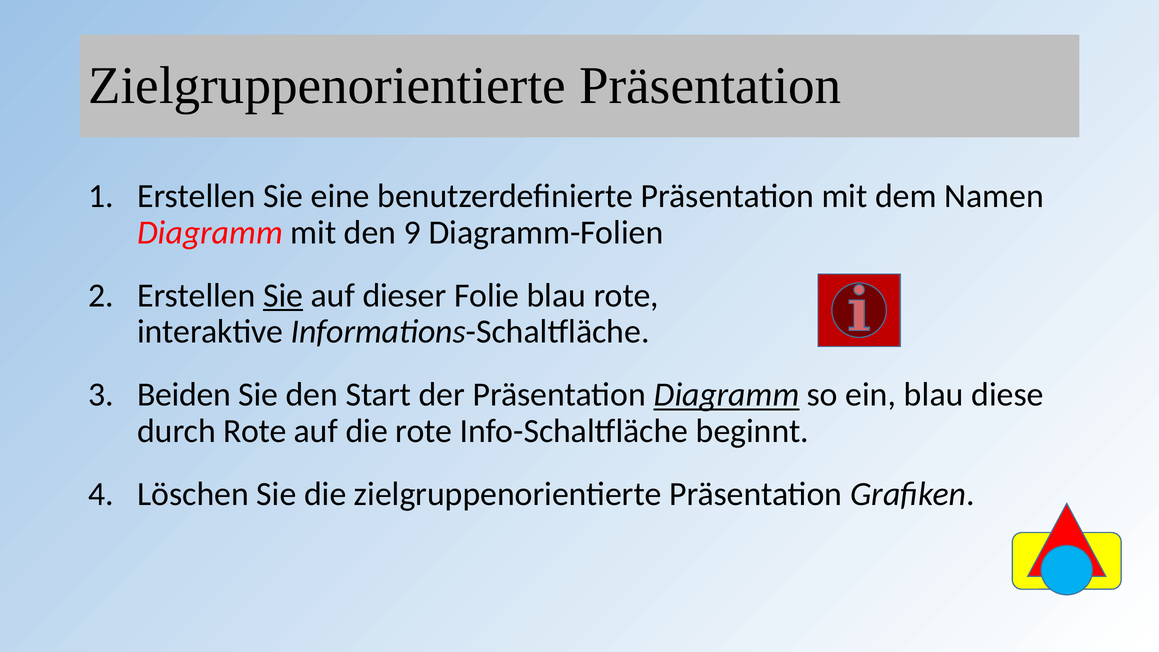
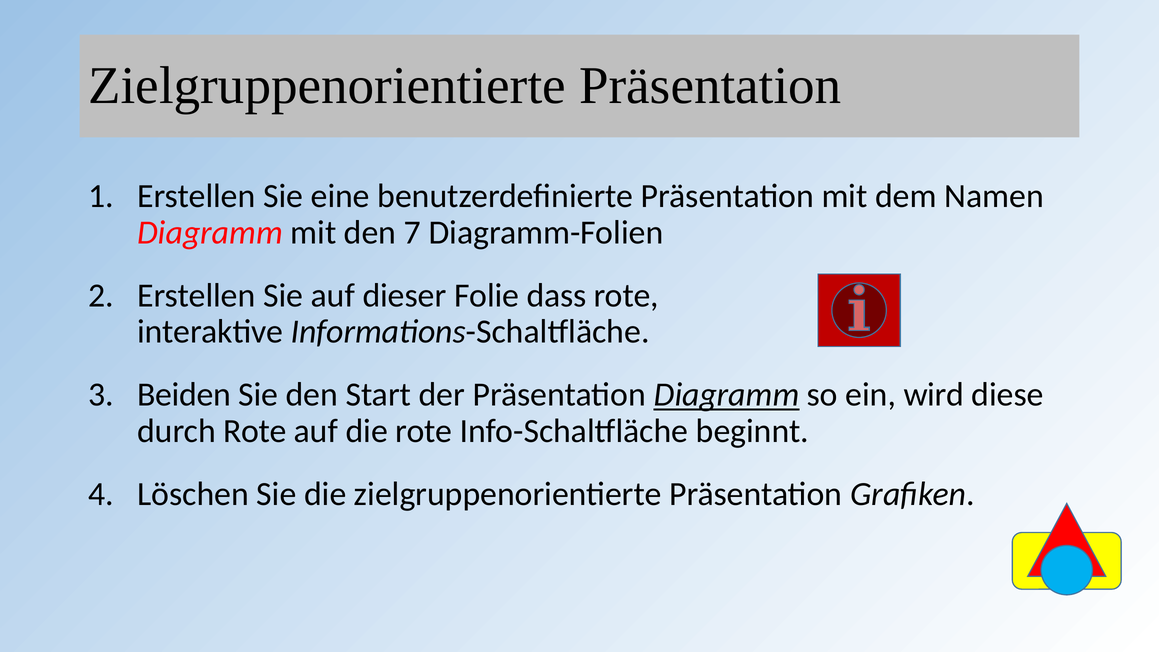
9: 9 -> 7
Sie at (283, 295) underline: present -> none
Folie blau: blau -> dass
ein blau: blau -> wird
